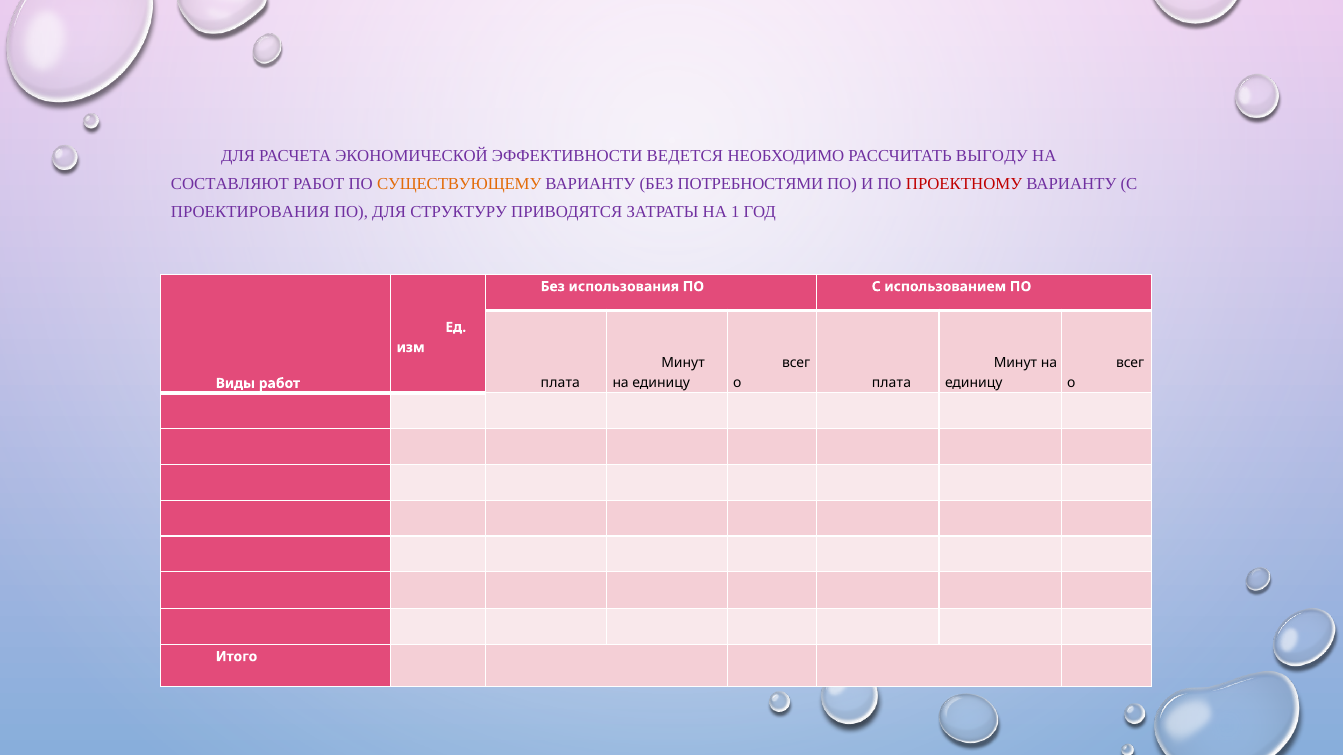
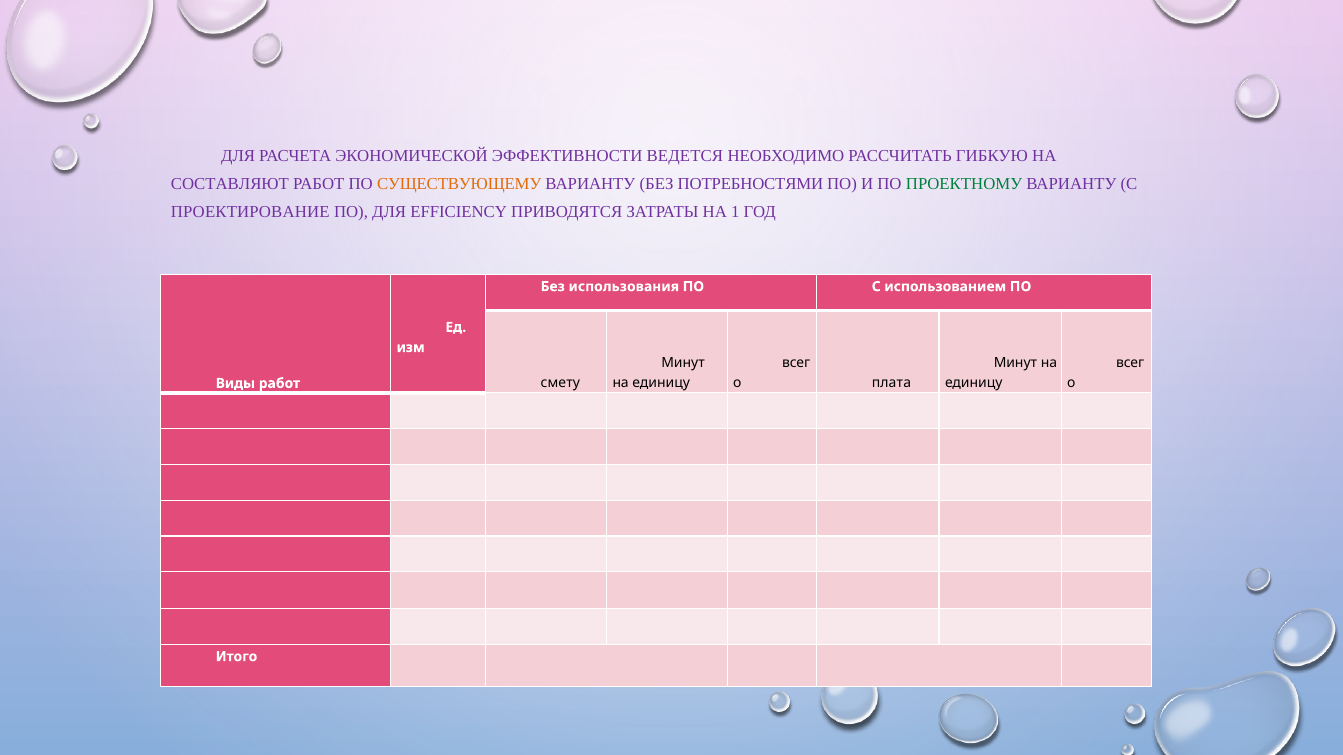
ВЫГОДУ: ВЫГОДУ -> ГИБКУЮ
ПРОЕКТНОМУ colour: red -> green
ПРОЕКТИРОВАНИЯ: ПРОЕКТИРОВАНИЯ -> ПРОЕКТИРОВАНИЕ
СТРУКТУРУ: СТРУКТУРУ -> EFFICIENCY
плата at (560, 384): плата -> смету
